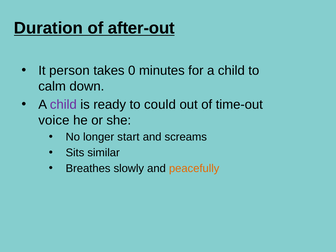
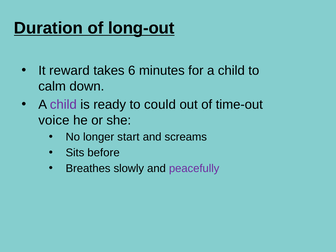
after-out: after-out -> long-out
person: person -> reward
0: 0 -> 6
similar: similar -> before
peacefully colour: orange -> purple
